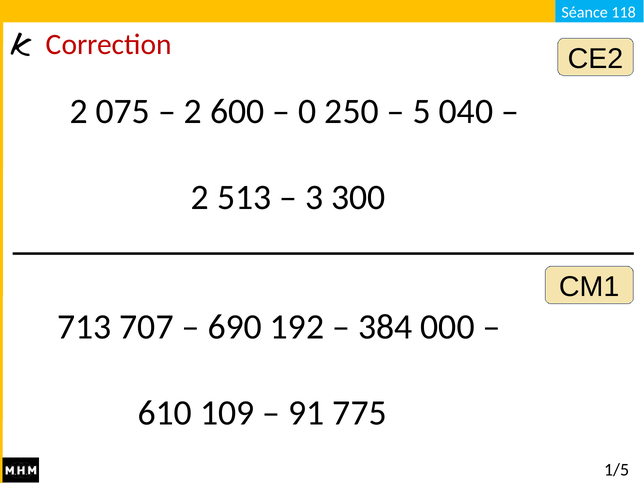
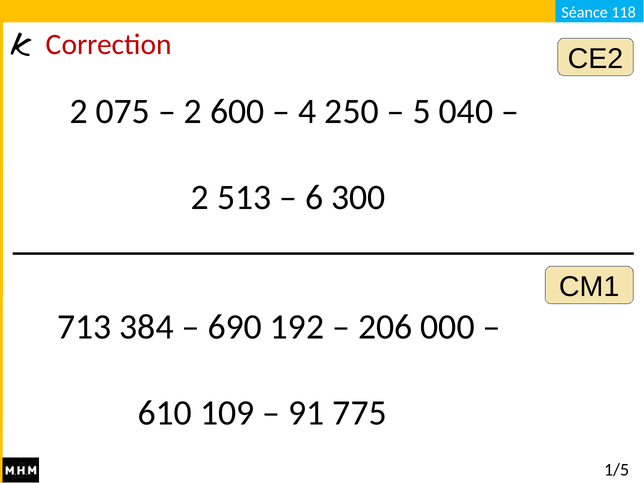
0: 0 -> 4
3: 3 -> 6
707: 707 -> 384
384: 384 -> 206
